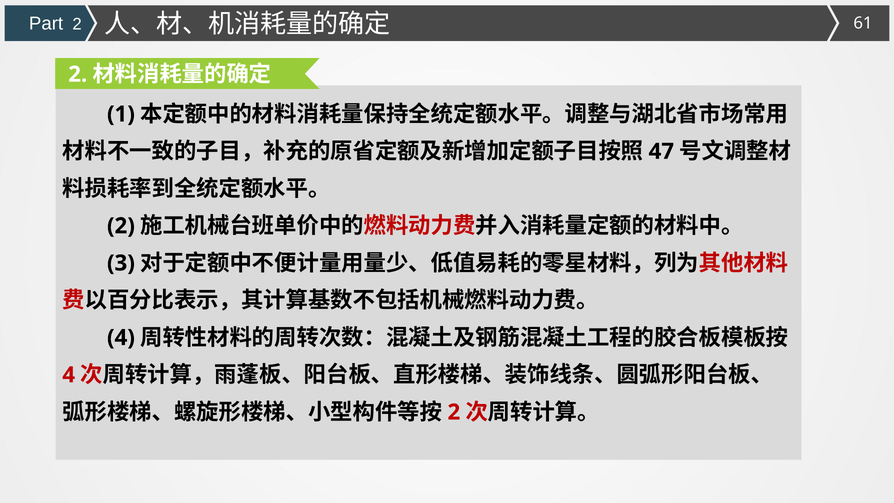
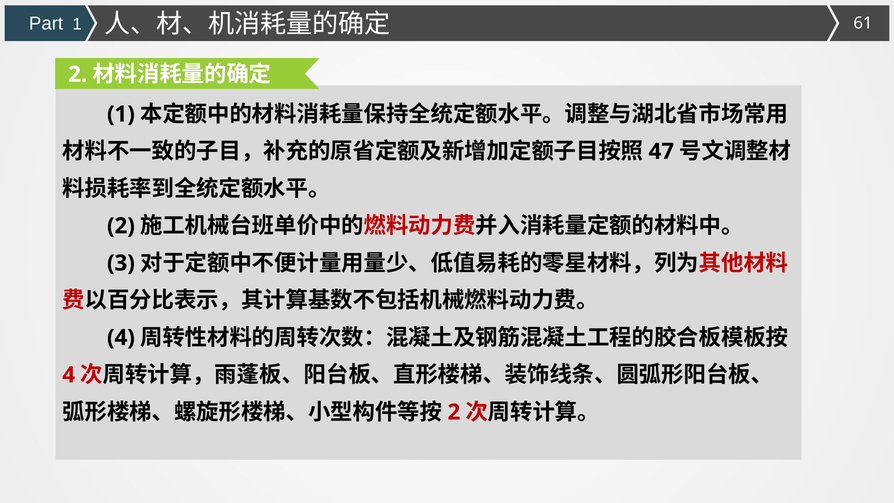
Part 2: 2 -> 1
